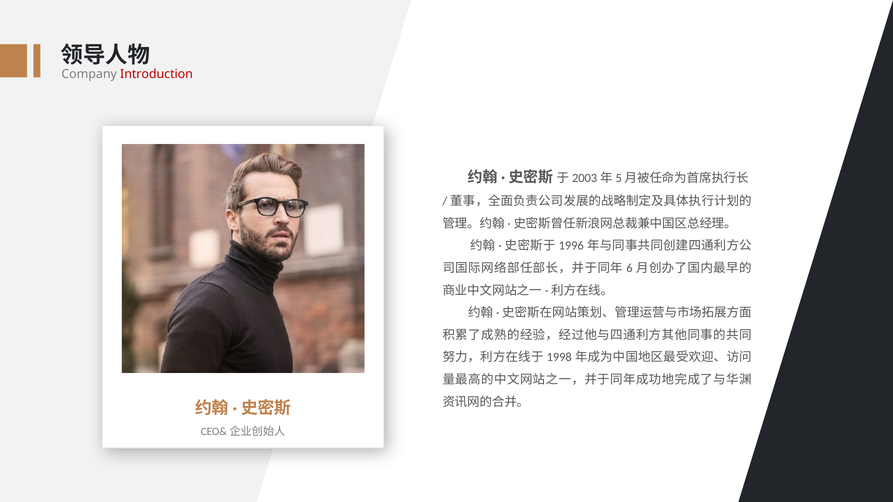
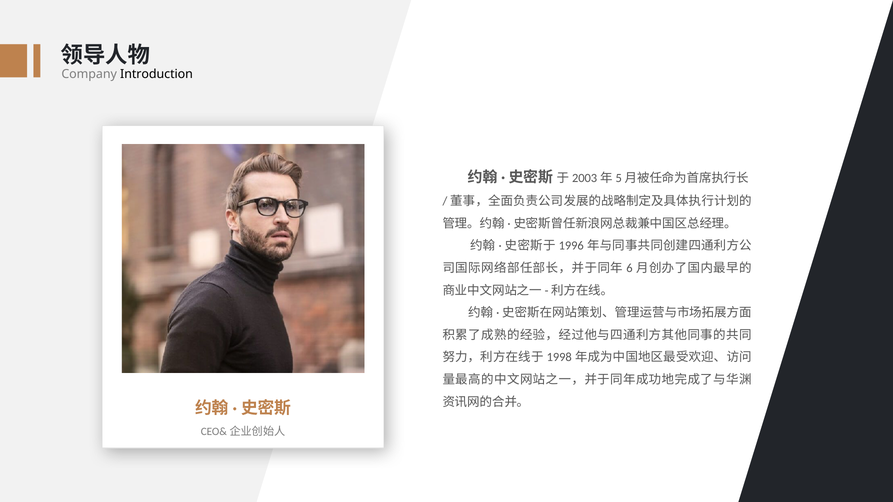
Introduction colour: red -> black
